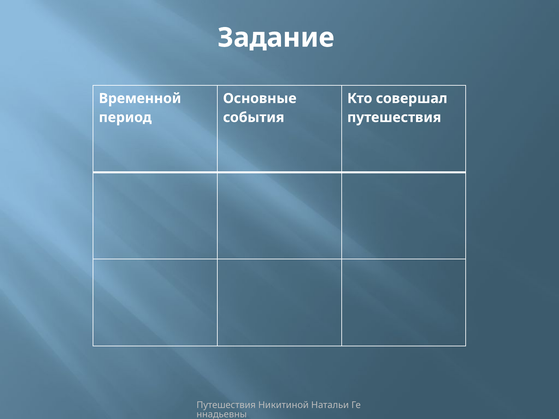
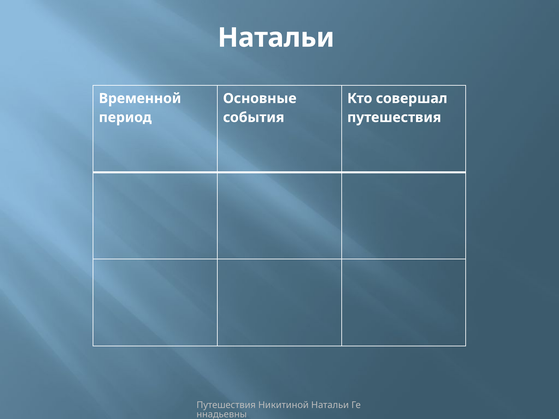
Задание at (276, 38): Задание -> Натальи
